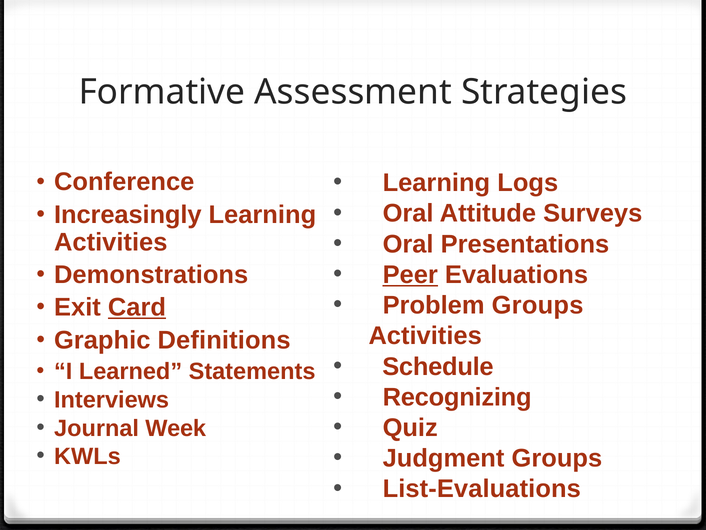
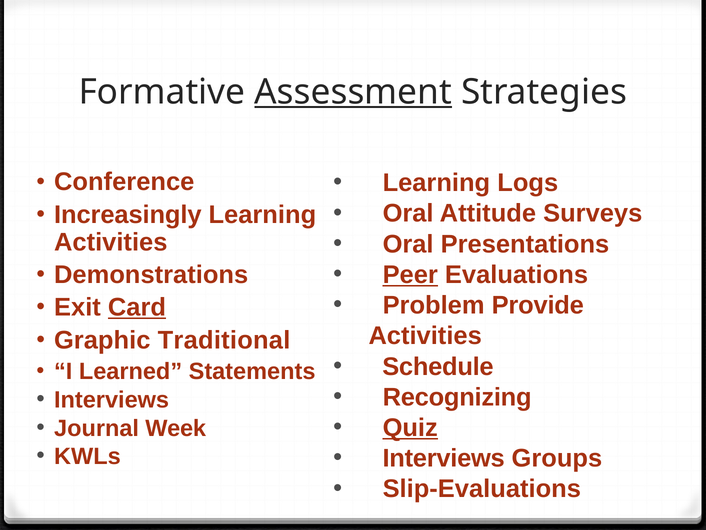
Assessment underline: none -> present
Problem Groups: Groups -> Provide
Definitions: Definitions -> Traditional
Quiz underline: none -> present
Judgment at (444, 458): Judgment -> Interviews
List-Evaluations: List-Evaluations -> Slip-Evaluations
